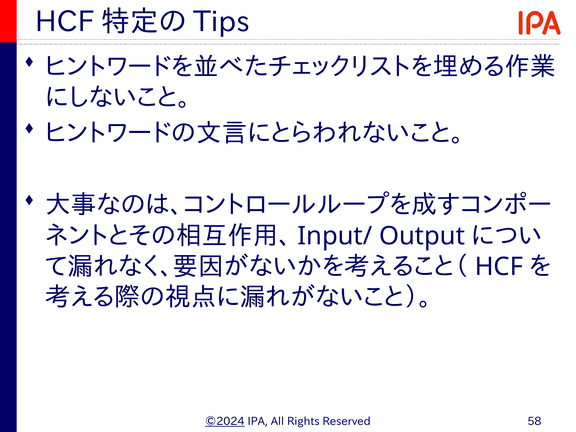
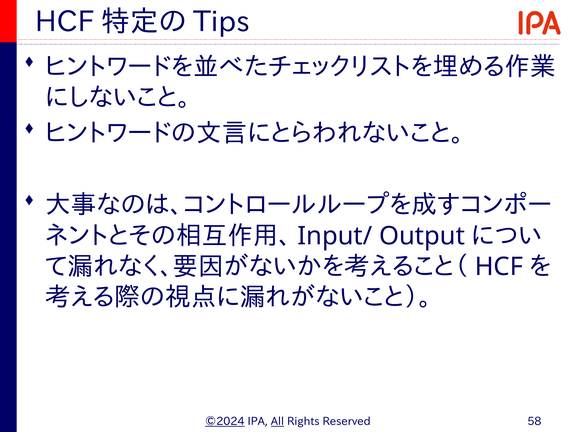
All underline: none -> present
